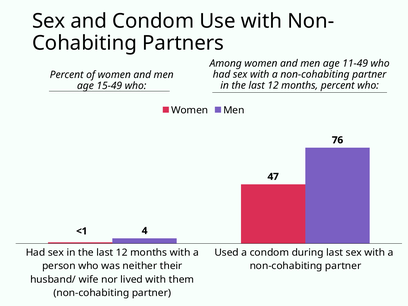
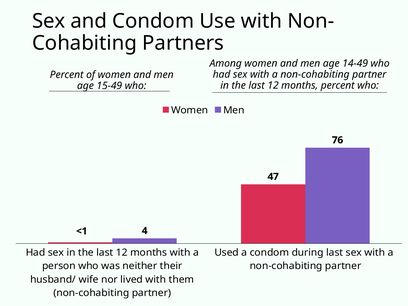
11-49: 11-49 -> 14-49
